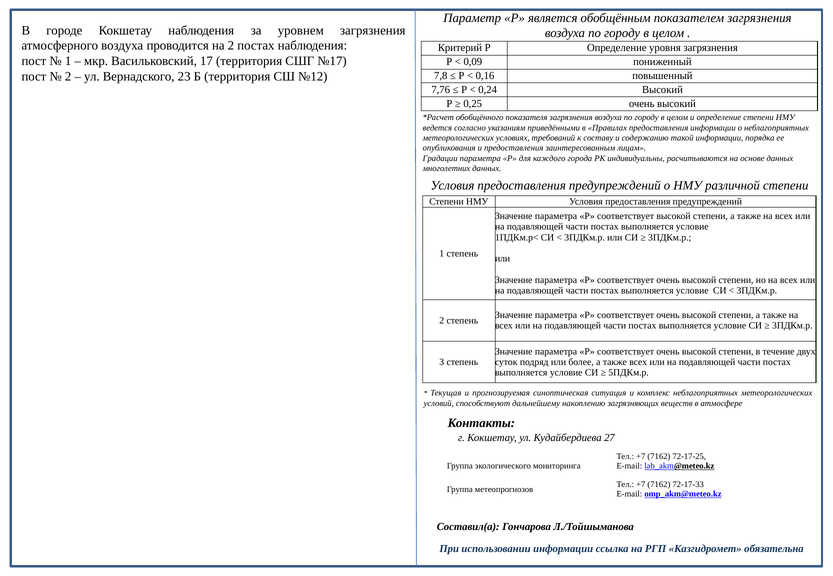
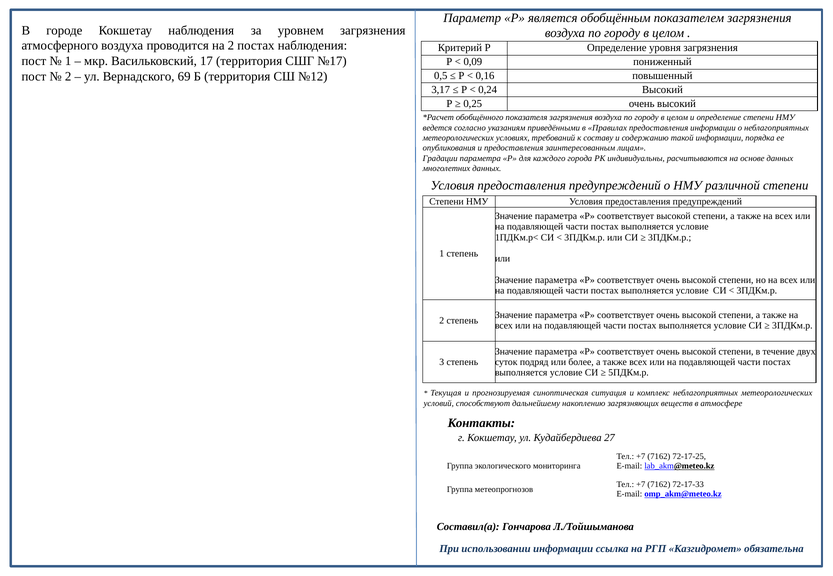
23: 23 -> 69
7,8: 7,8 -> 0,5
7,76: 7,76 -> 3,17
